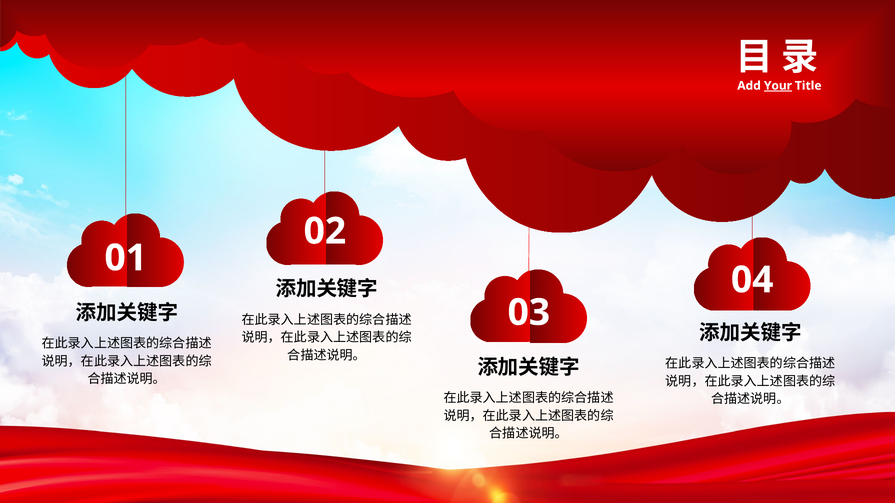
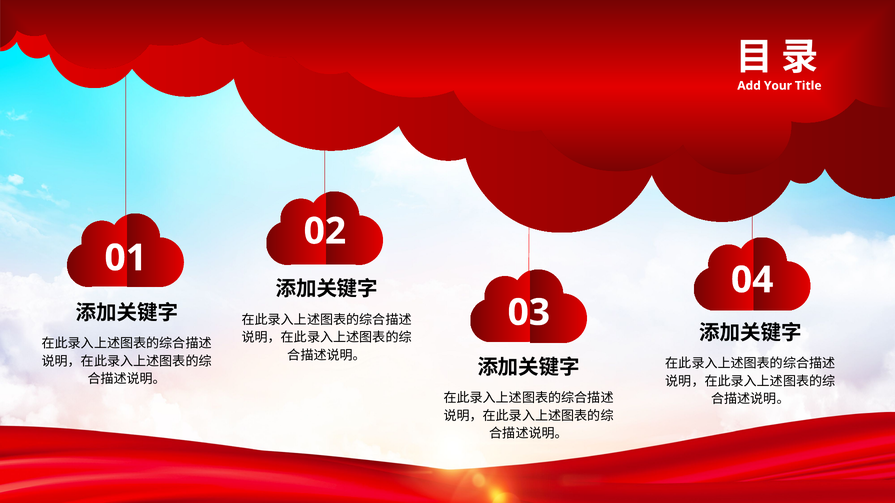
Your underline: present -> none
